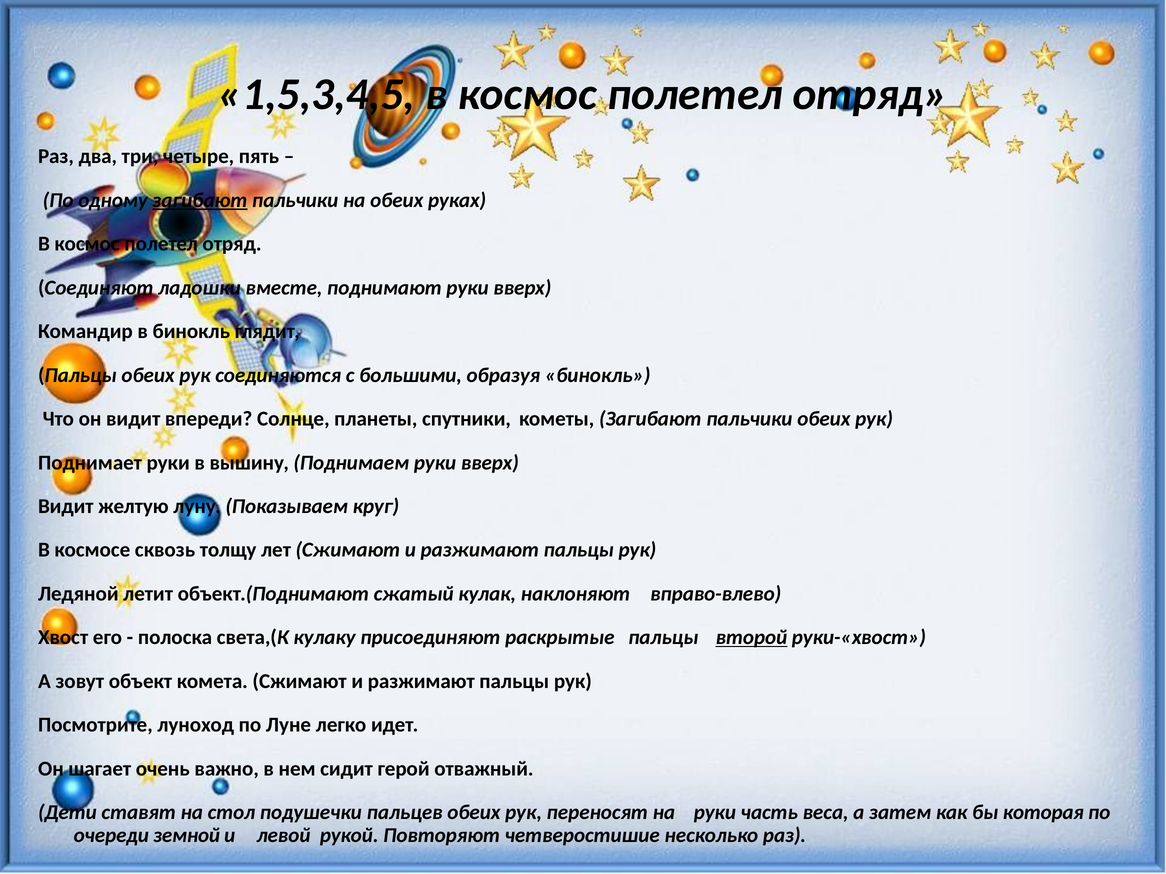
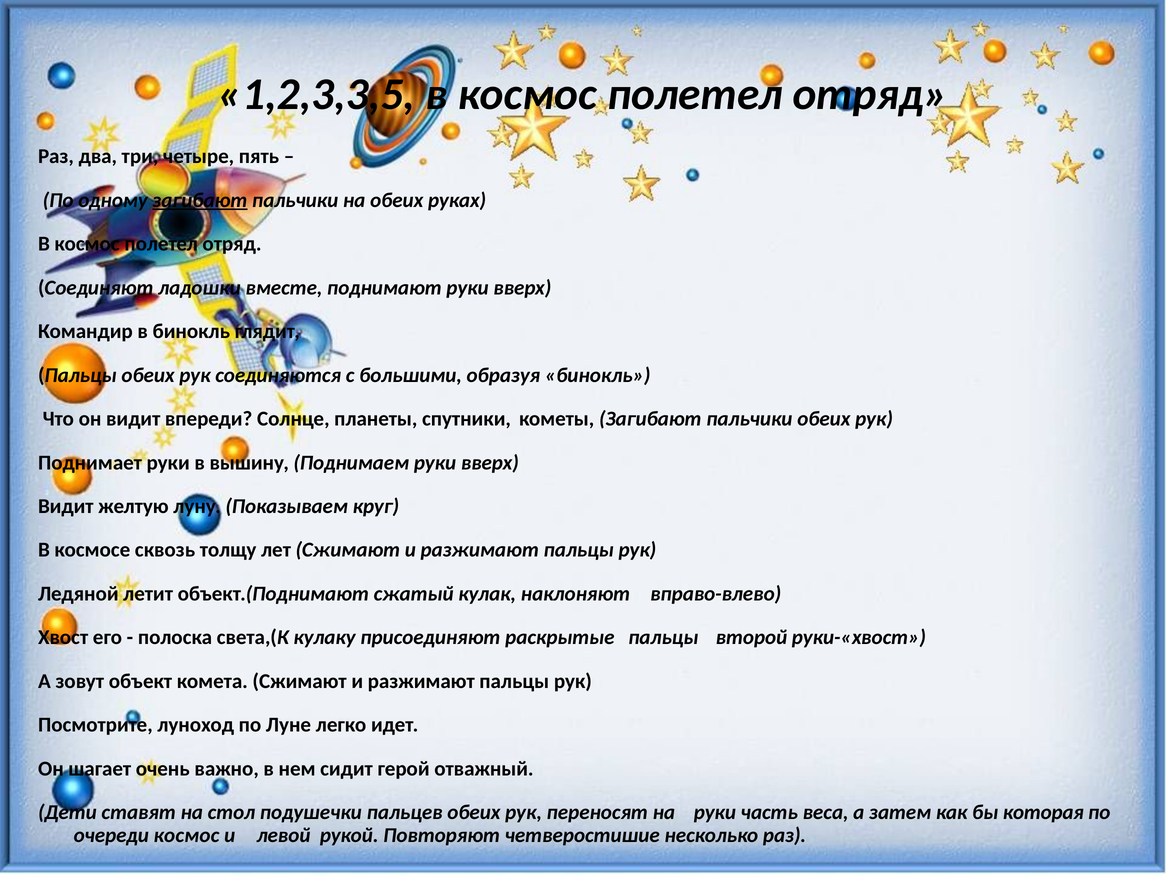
1,5,3,4,5: 1,5,3,4,5 -> 1,2,3,3,5
второй underline: present -> none
очереди земной: земной -> космос
